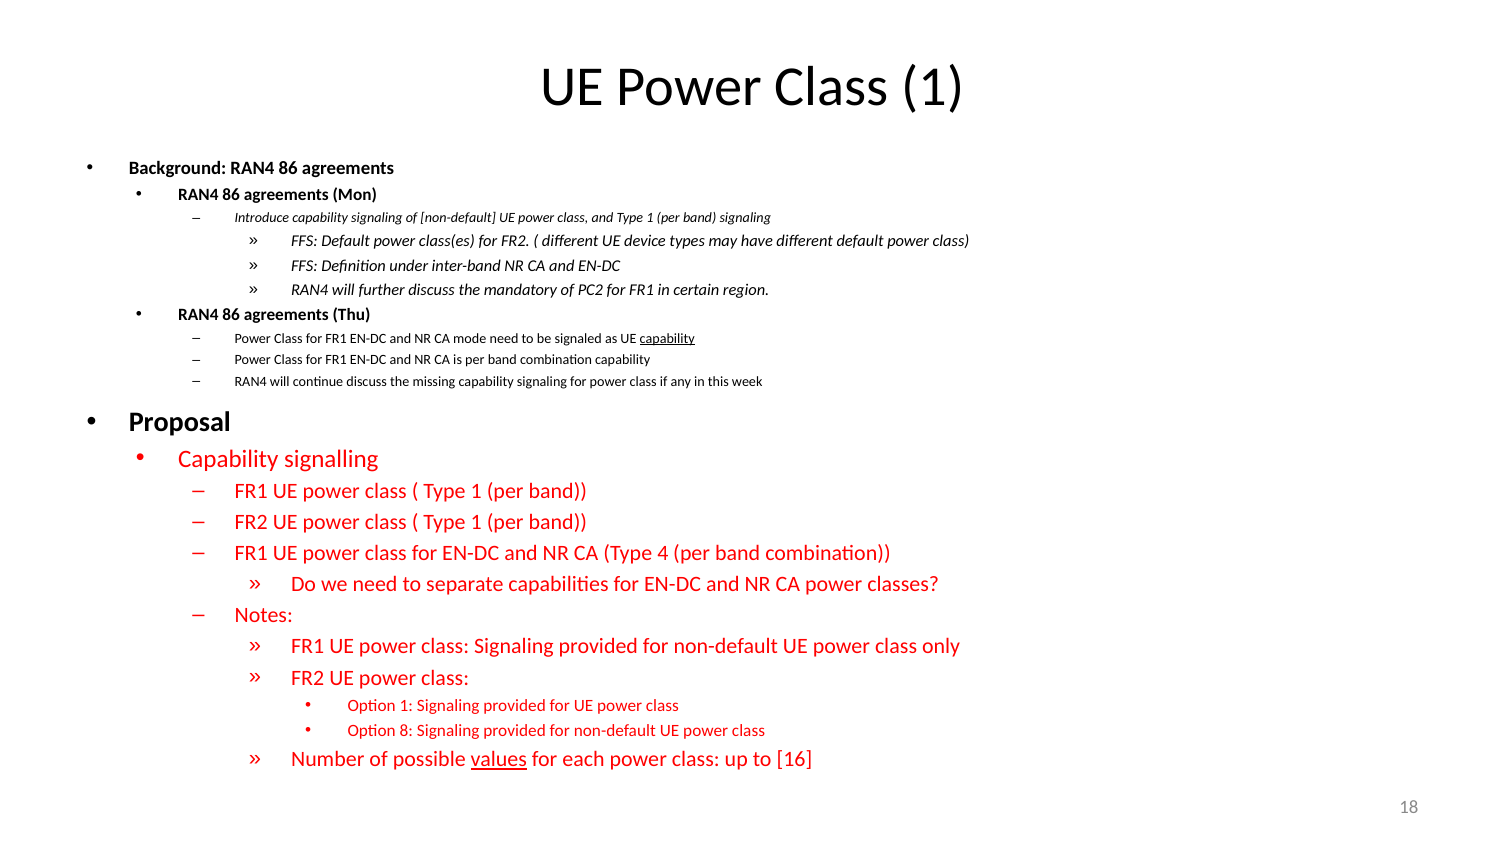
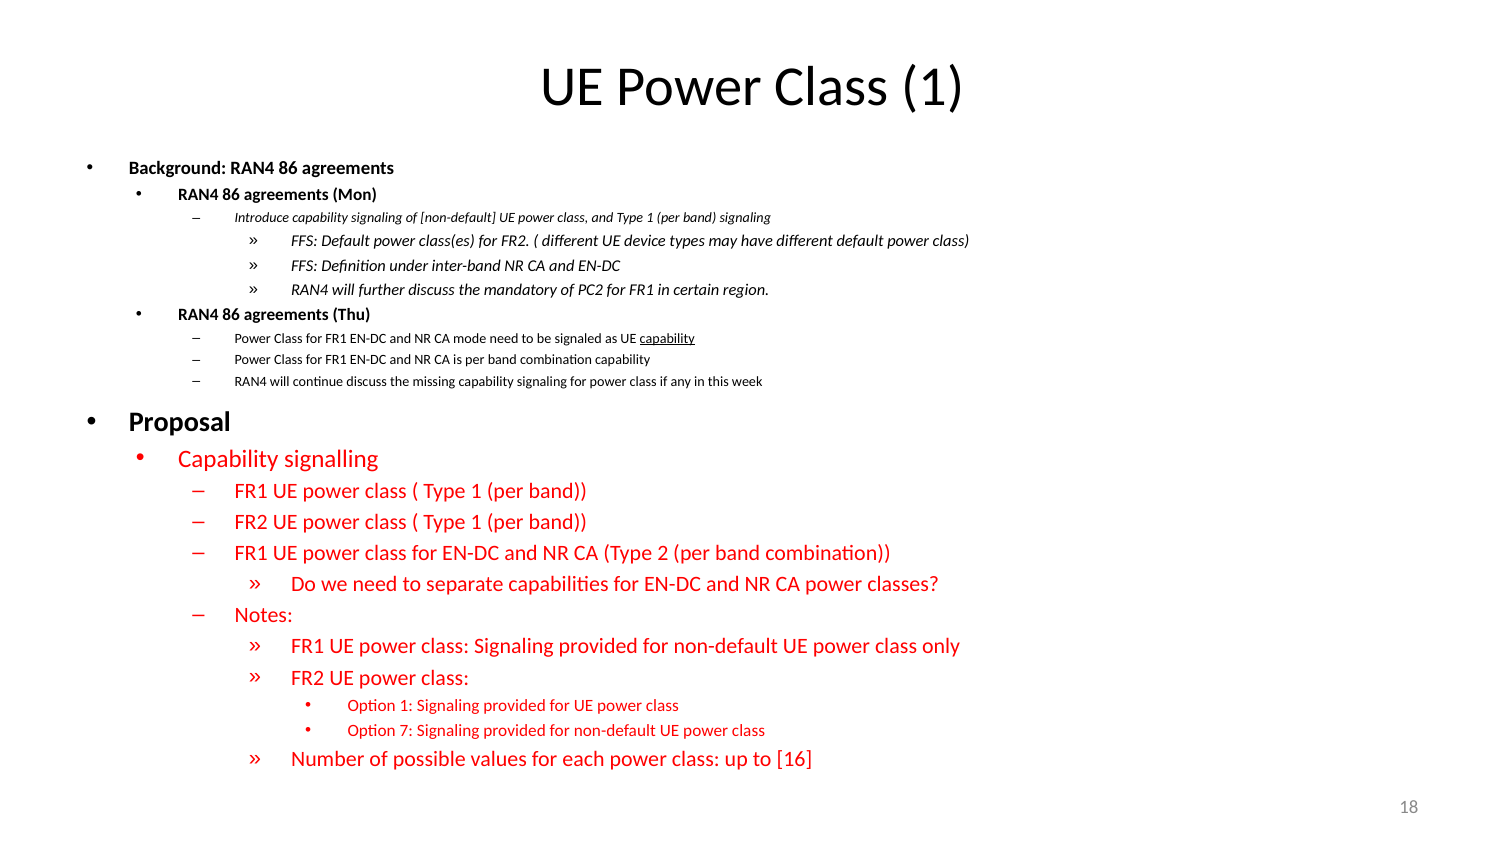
4: 4 -> 2
8: 8 -> 7
values underline: present -> none
